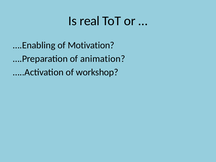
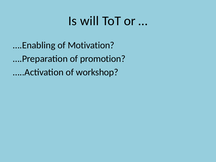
real: real -> will
animation: animation -> promotion
